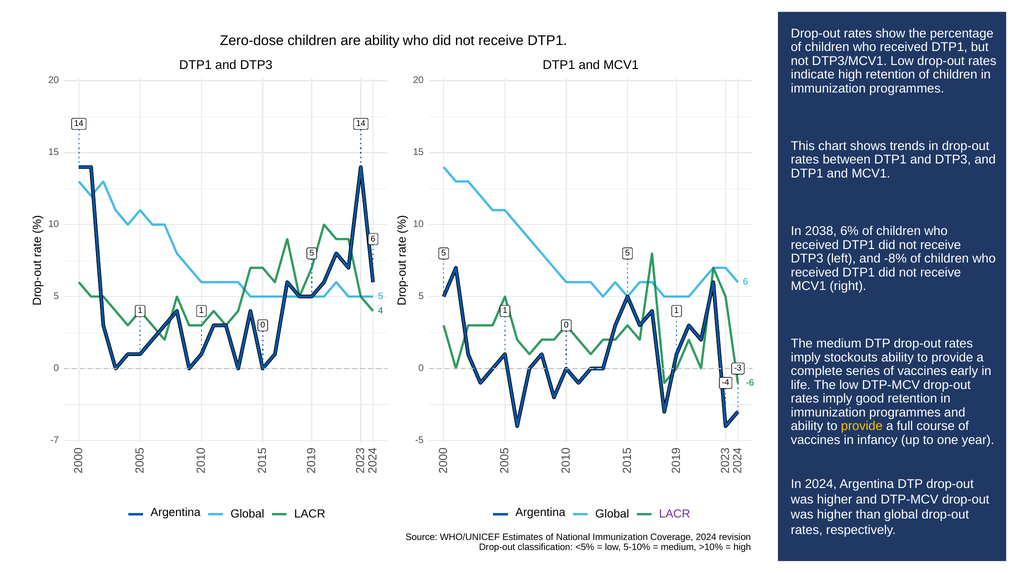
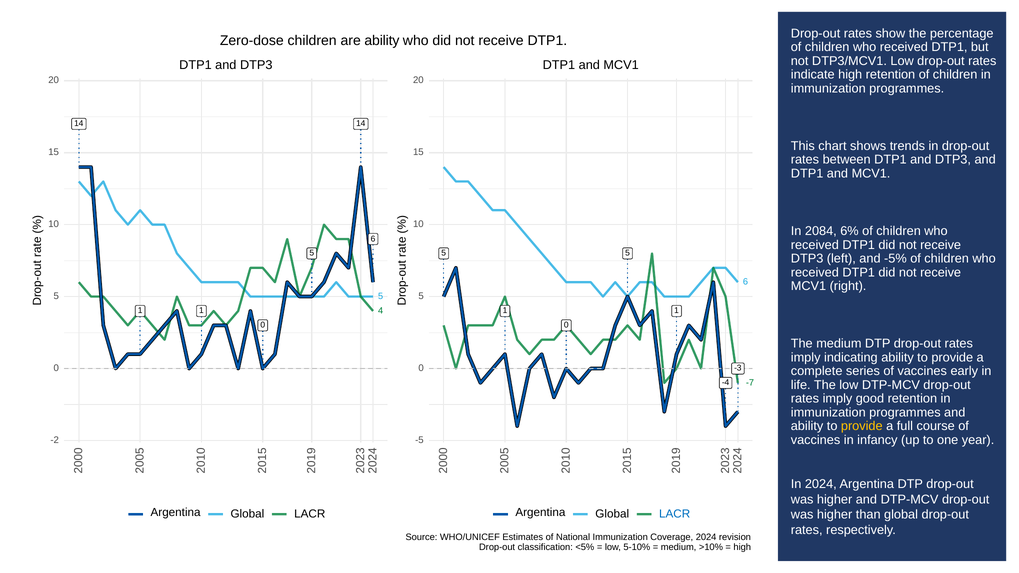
2038: 2038 -> 2084
-8%: -8% -> -5%
stockouts: stockouts -> indicating
-6: -6 -> -7
-7: -7 -> -2
LACR at (675, 514) colour: purple -> blue
